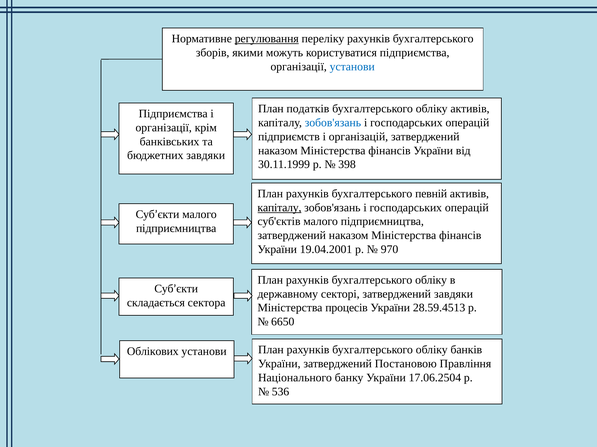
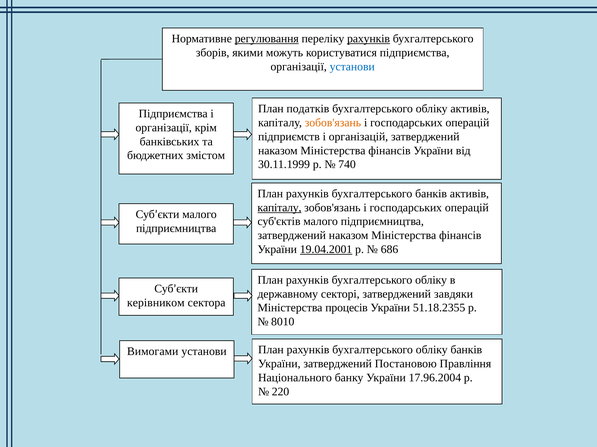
рахунків at (369, 39) underline: none -> present
зобов'язань at (333, 123) colour: blue -> orange
бюджетних завдяки: завдяки -> змістом
398: 398 -> 740
бухгалтерського певній: певній -> банків
19.04.2001 underline: none -> present
970: 970 -> 686
складається: складається -> керівником
28.59.4513: 28.59.4513 -> 51.18.2355
6650: 6650 -> 8010
Облікових: Облікових -> Вимогами
17.06.2504: 17.06.2504 -> 17.96.2004
536: 536 -> 220
